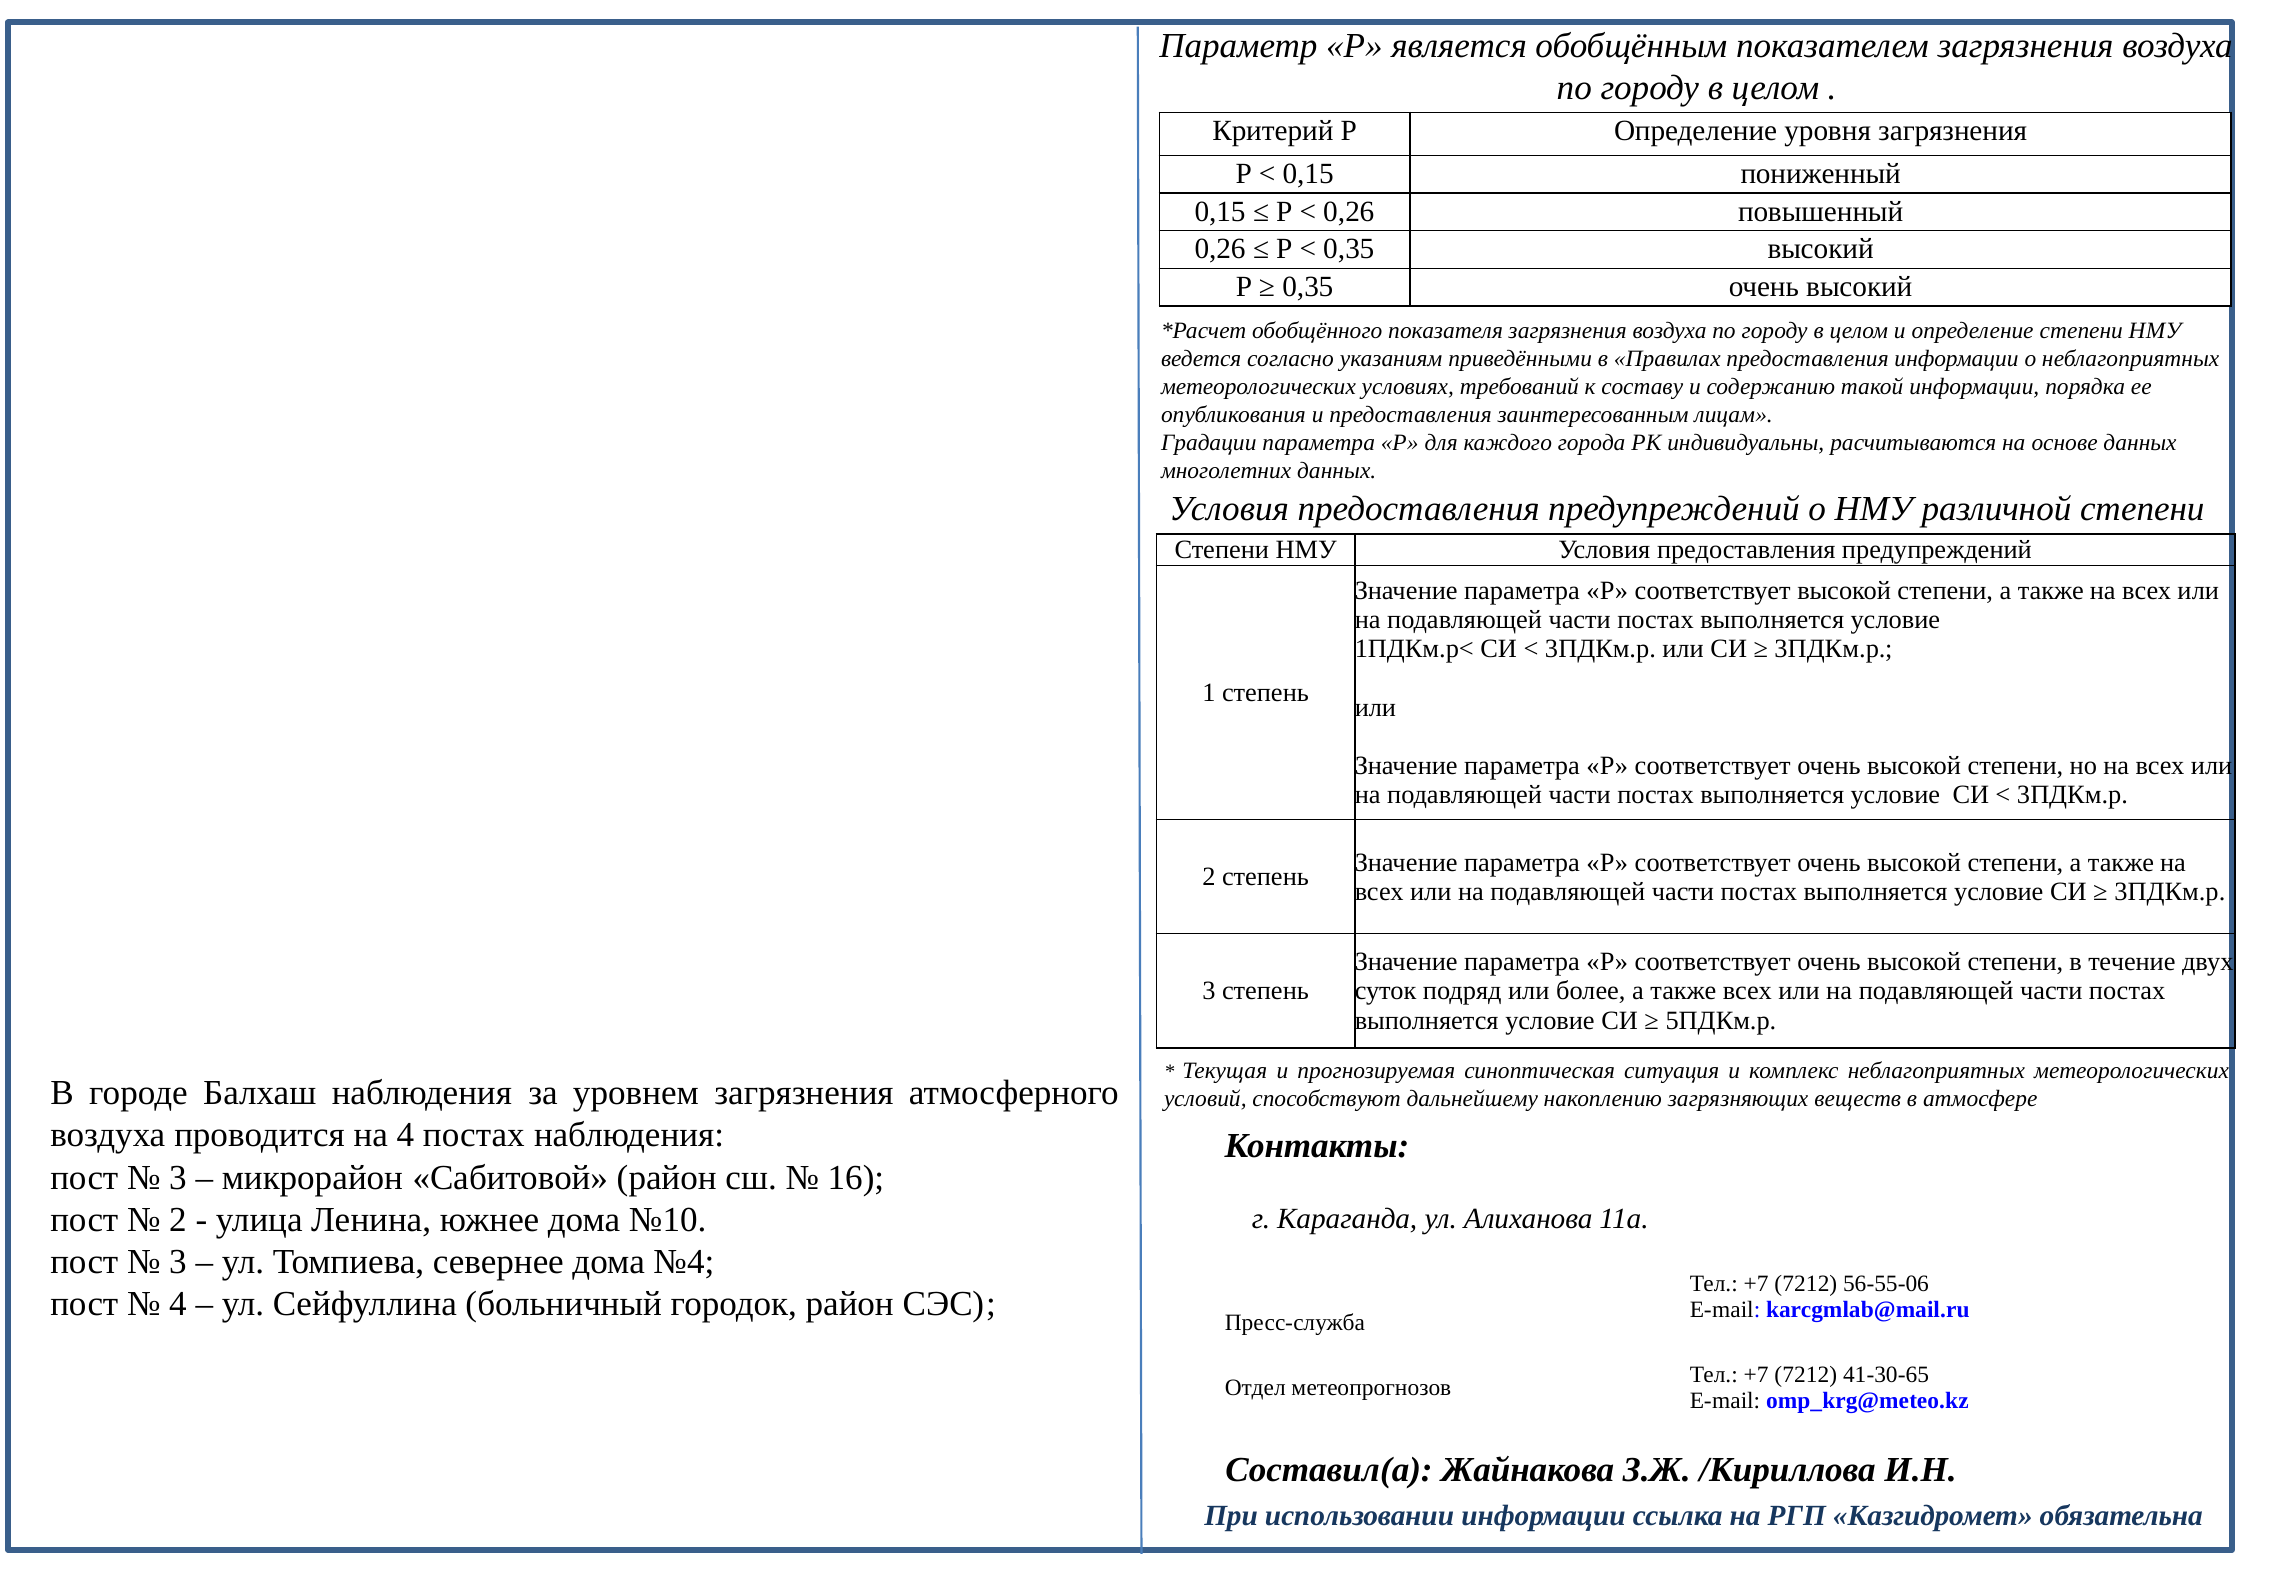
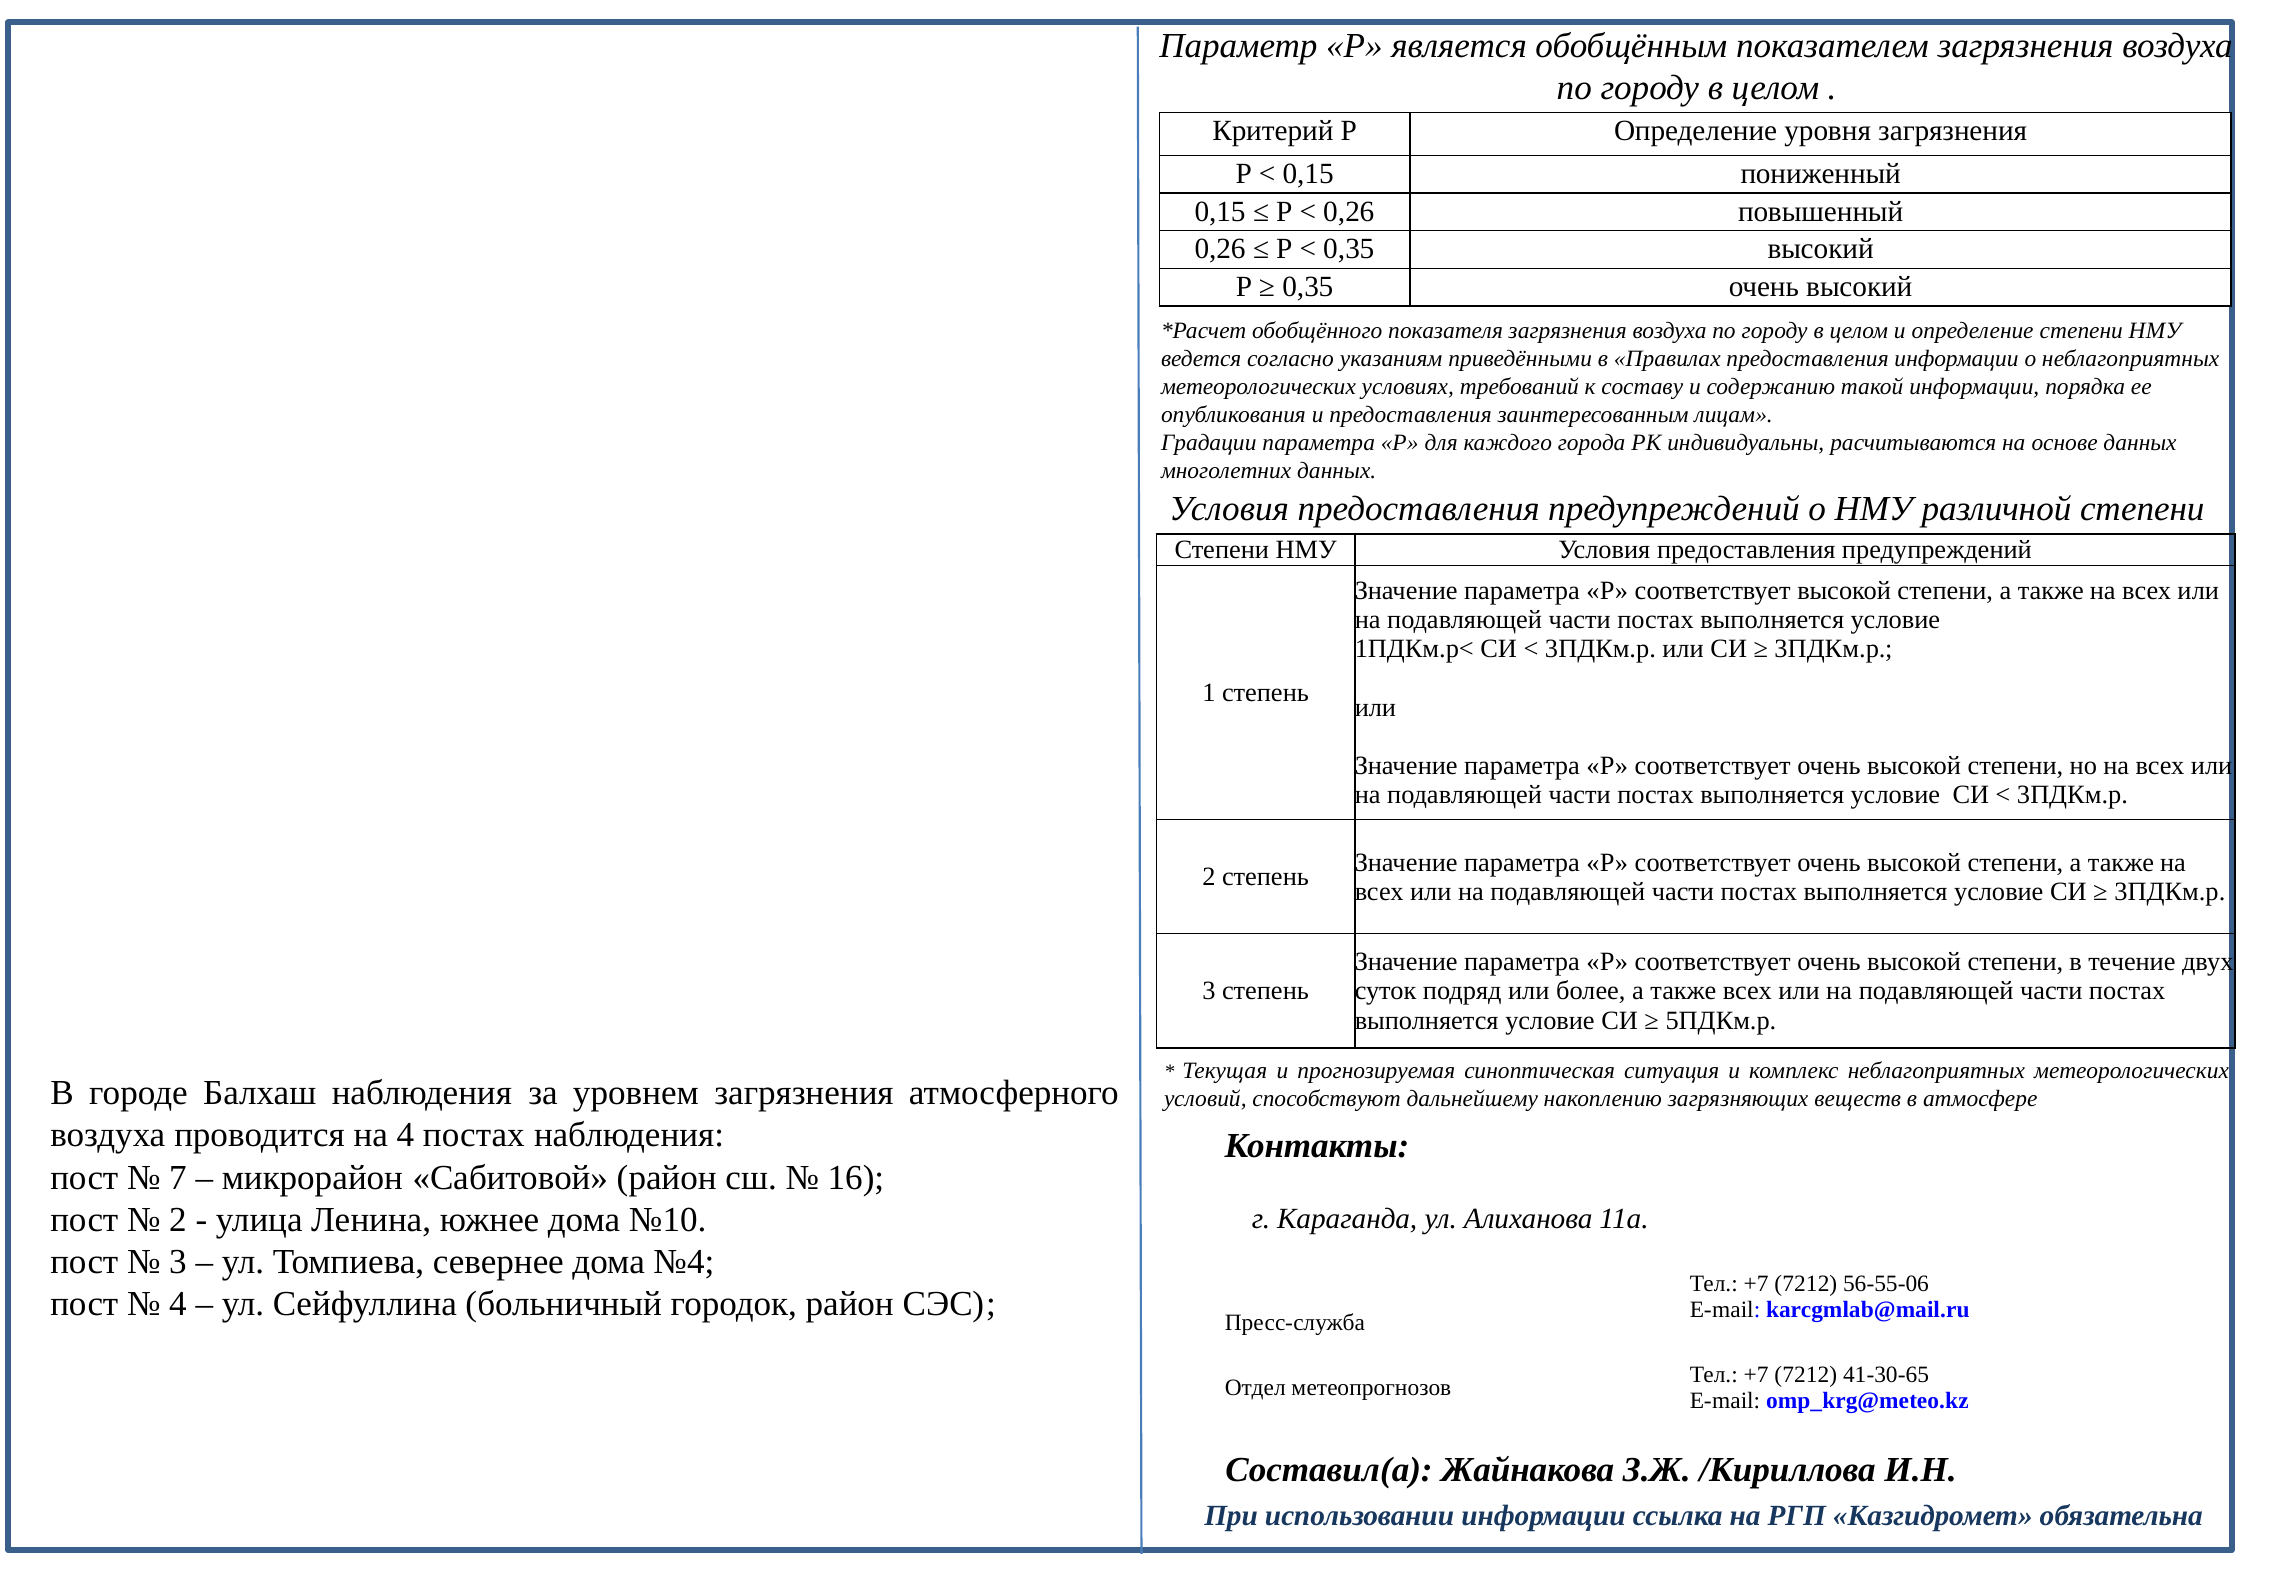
3 at (178, 1177): 3 -> 7
